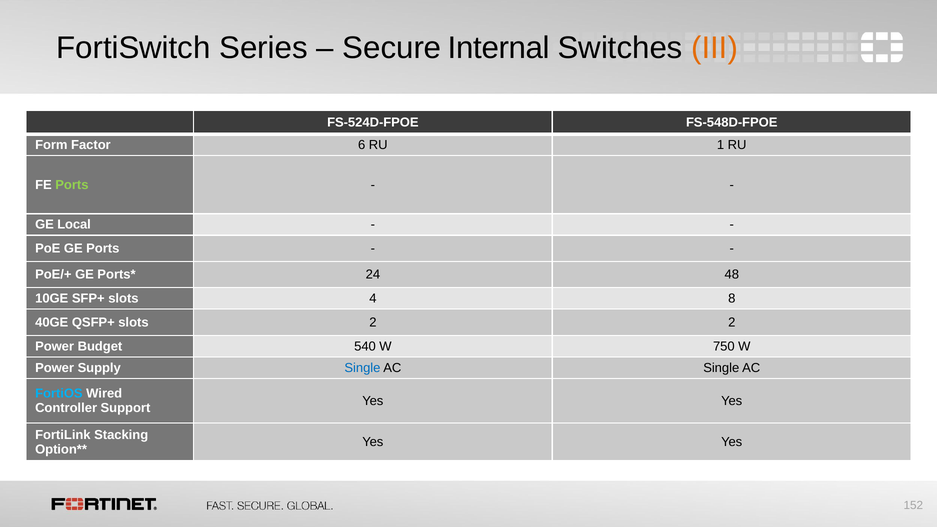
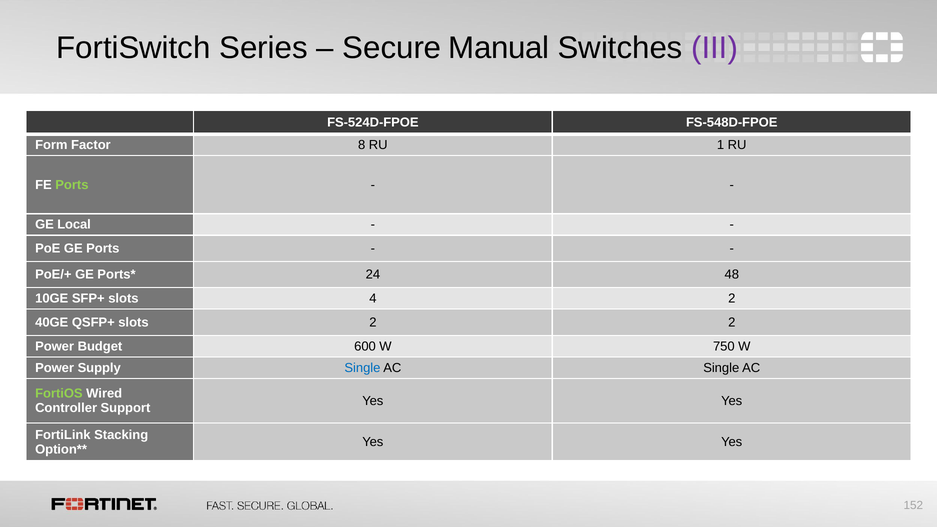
Internal: Internal -> Manual
III colour: orange -> purple
6: 6 -> 8
4 8: 8 -> 2
540: 540 -> 600
FortiOS colour: light blue -> light green
